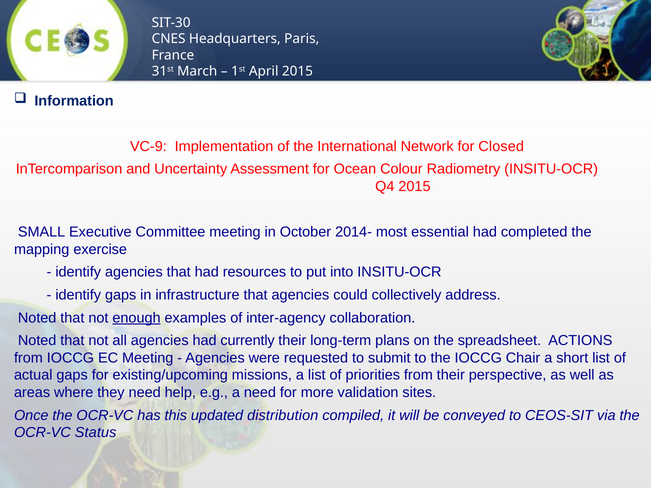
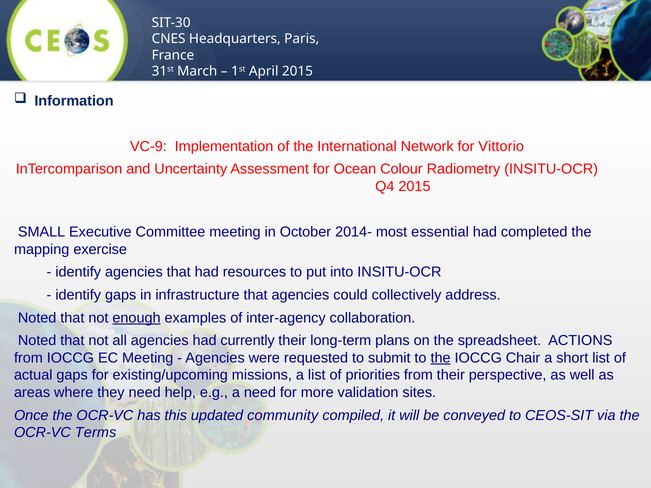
Closed: Closed -> Vittorio
the at (441, 358) underline: none -> present
distribution: distribution -> community
Status: Status -> Terms
